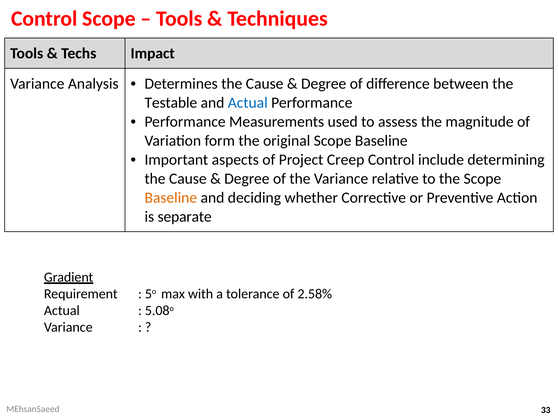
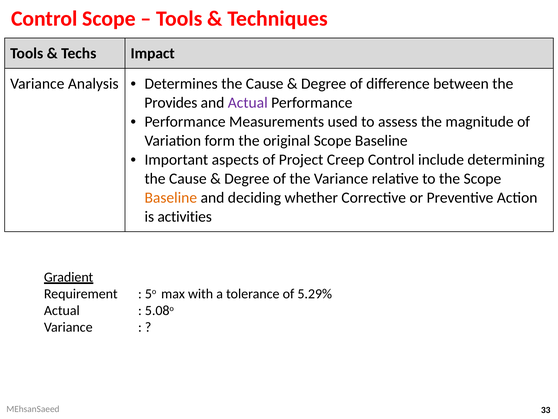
Testable: Testable -> Provides
Actual at (248, 102) colour: blue -> purple
separate: separate -> activities
2.58%: 2.58% -> 5.29%
